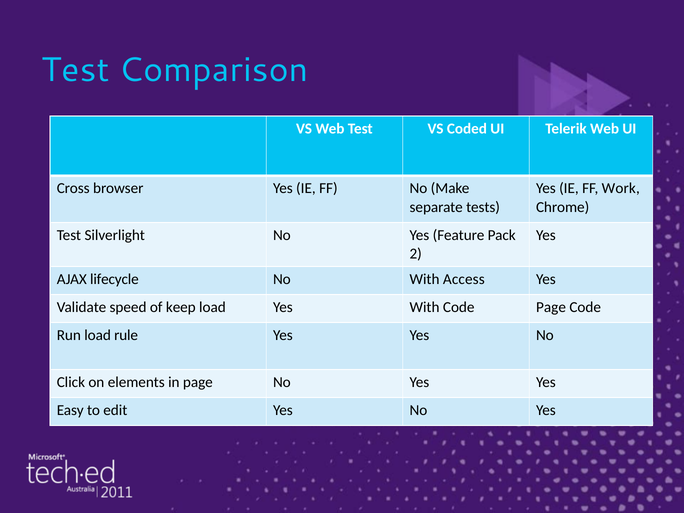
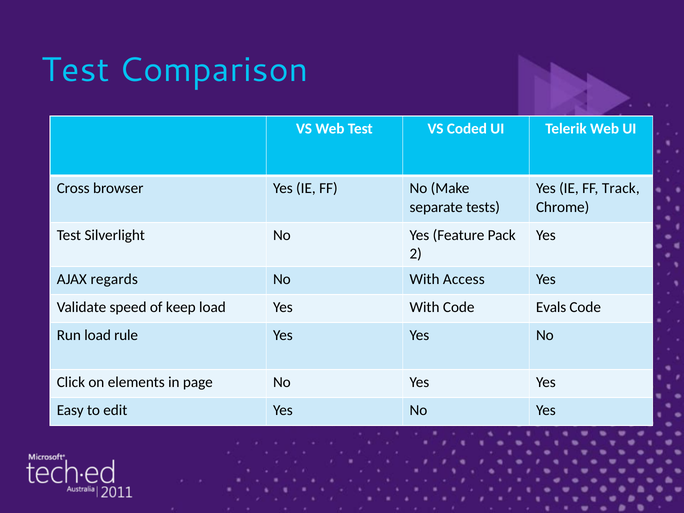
Work: Work -> Track
lifecycle: lifecycle -> regards
Code Page: Page -> Evals
